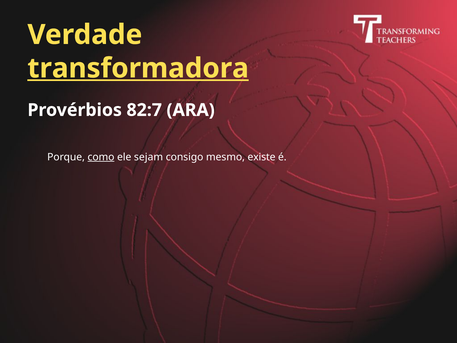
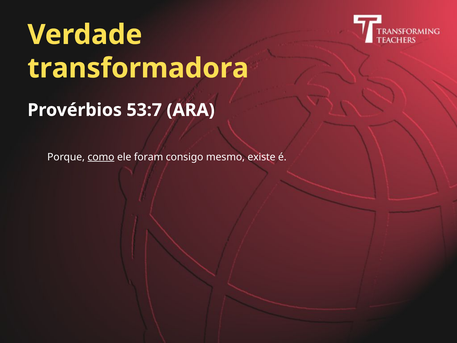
transformadora underline: present -> none
82:7: 82:7 -> 53:7
sejam: sejam -> foram
